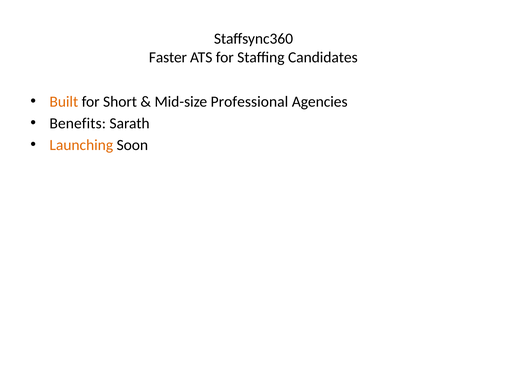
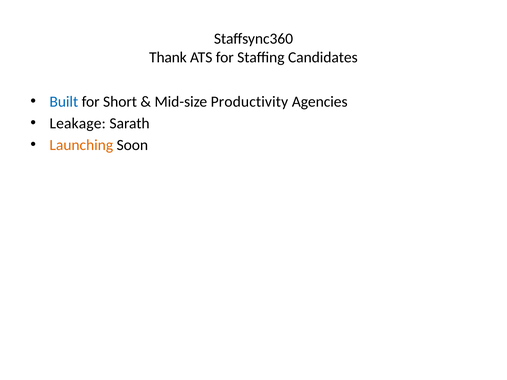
Faster: Faster -> Thank
Built colour: orange -> blue
Professional: Professional -> Productivity
Benefits: Benefits -> Leakage
